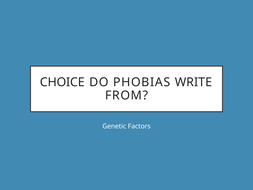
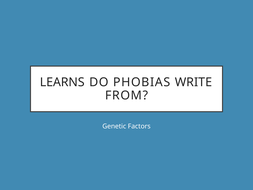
CHOICE: CHOICE -> LEARNS
